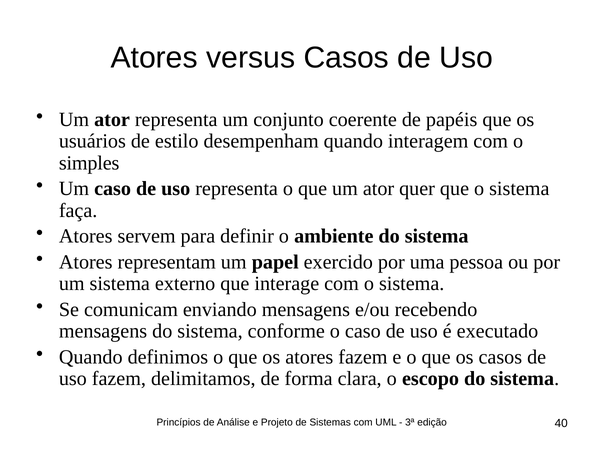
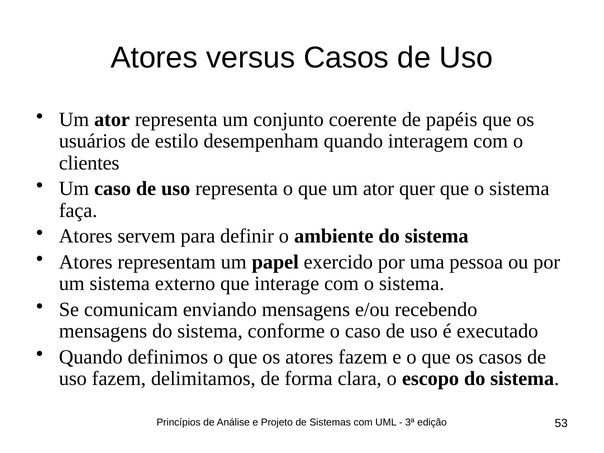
simples: simples -> clientes
40: 40 -> 53
